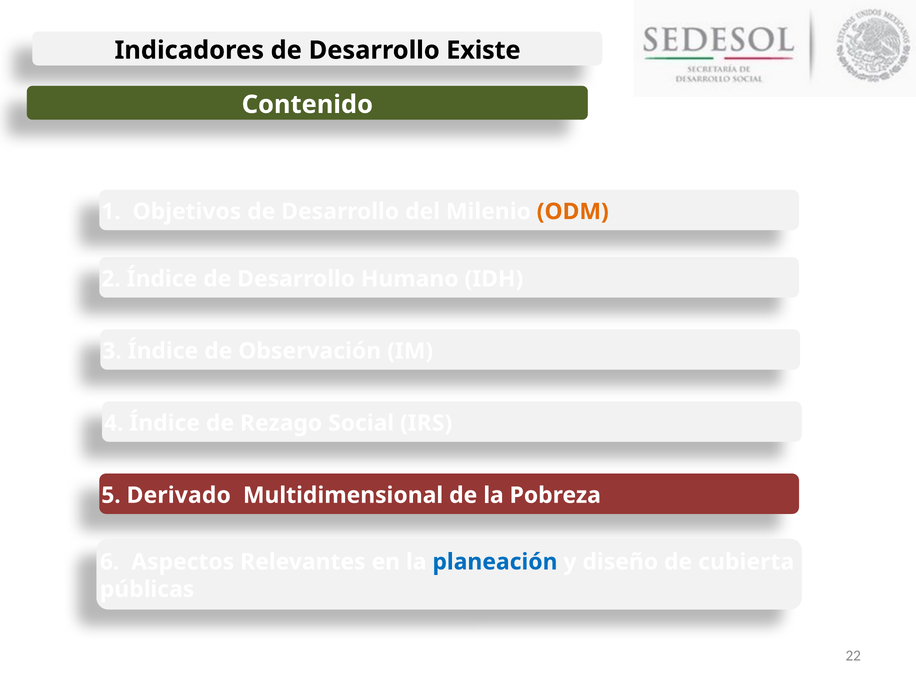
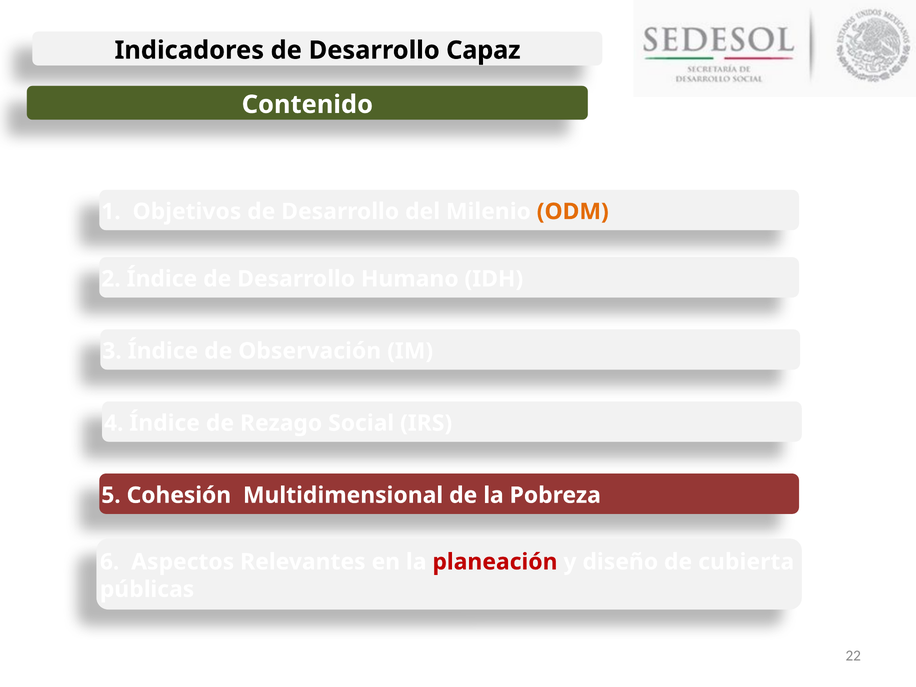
Existe: Existe -> Capaz
Derivado: Derivado -> Cohesión
planeación colour: blue -> red
